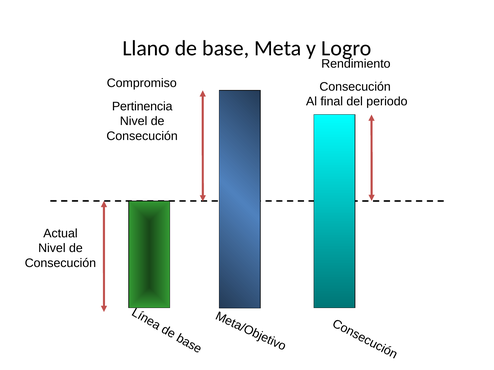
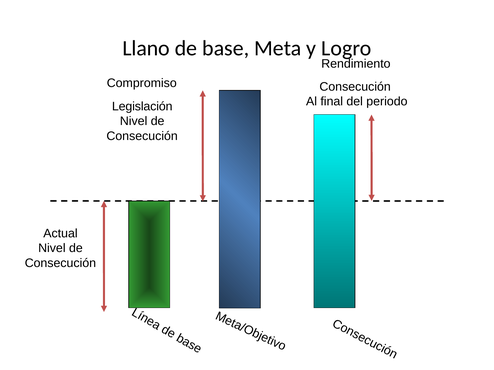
Pertinencia: Pertinencia -> Legislación
